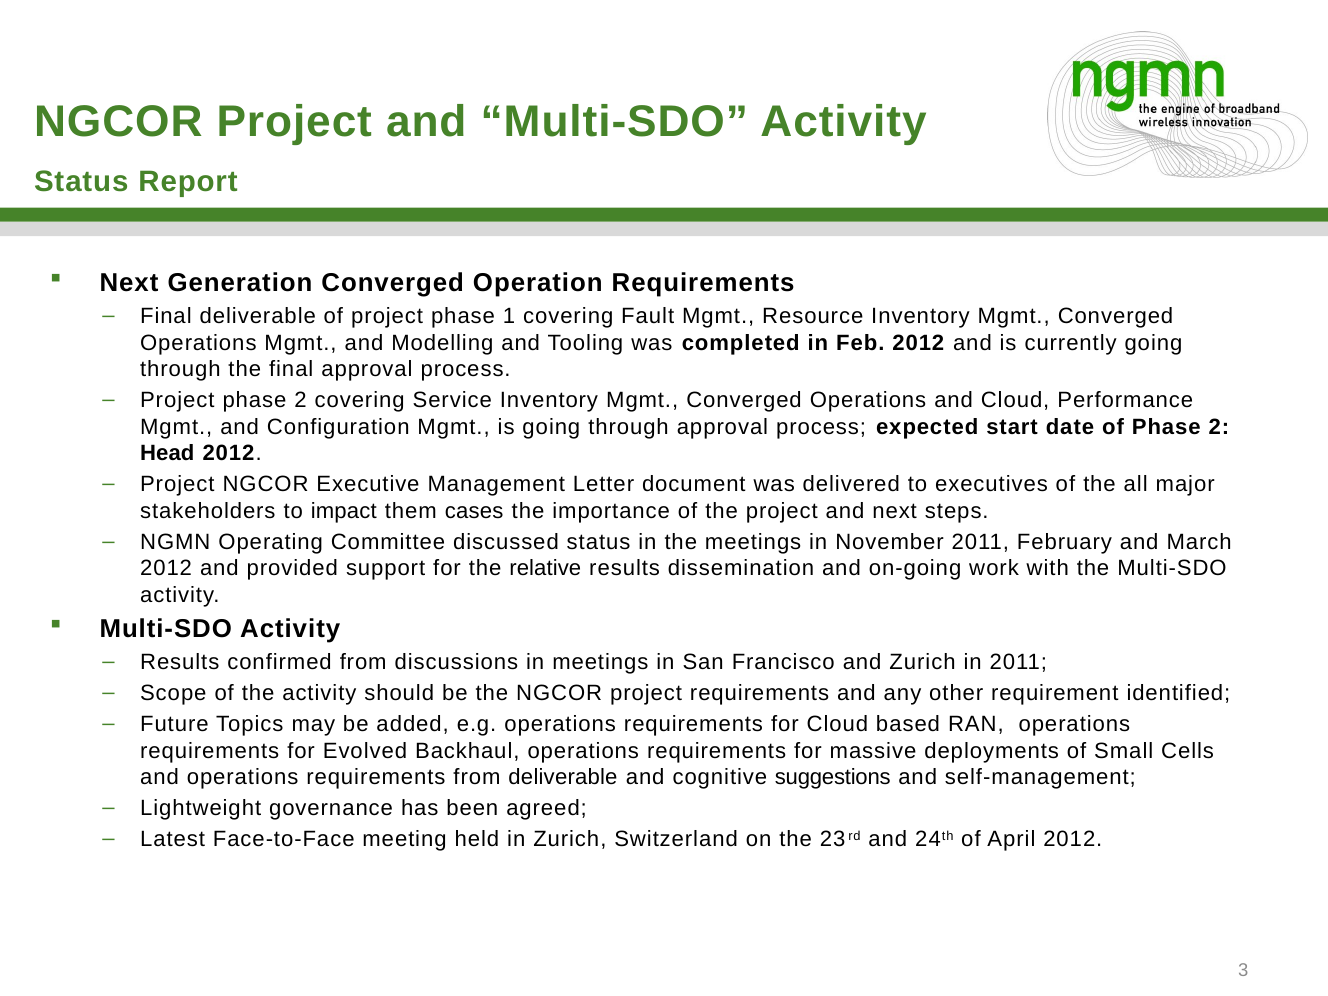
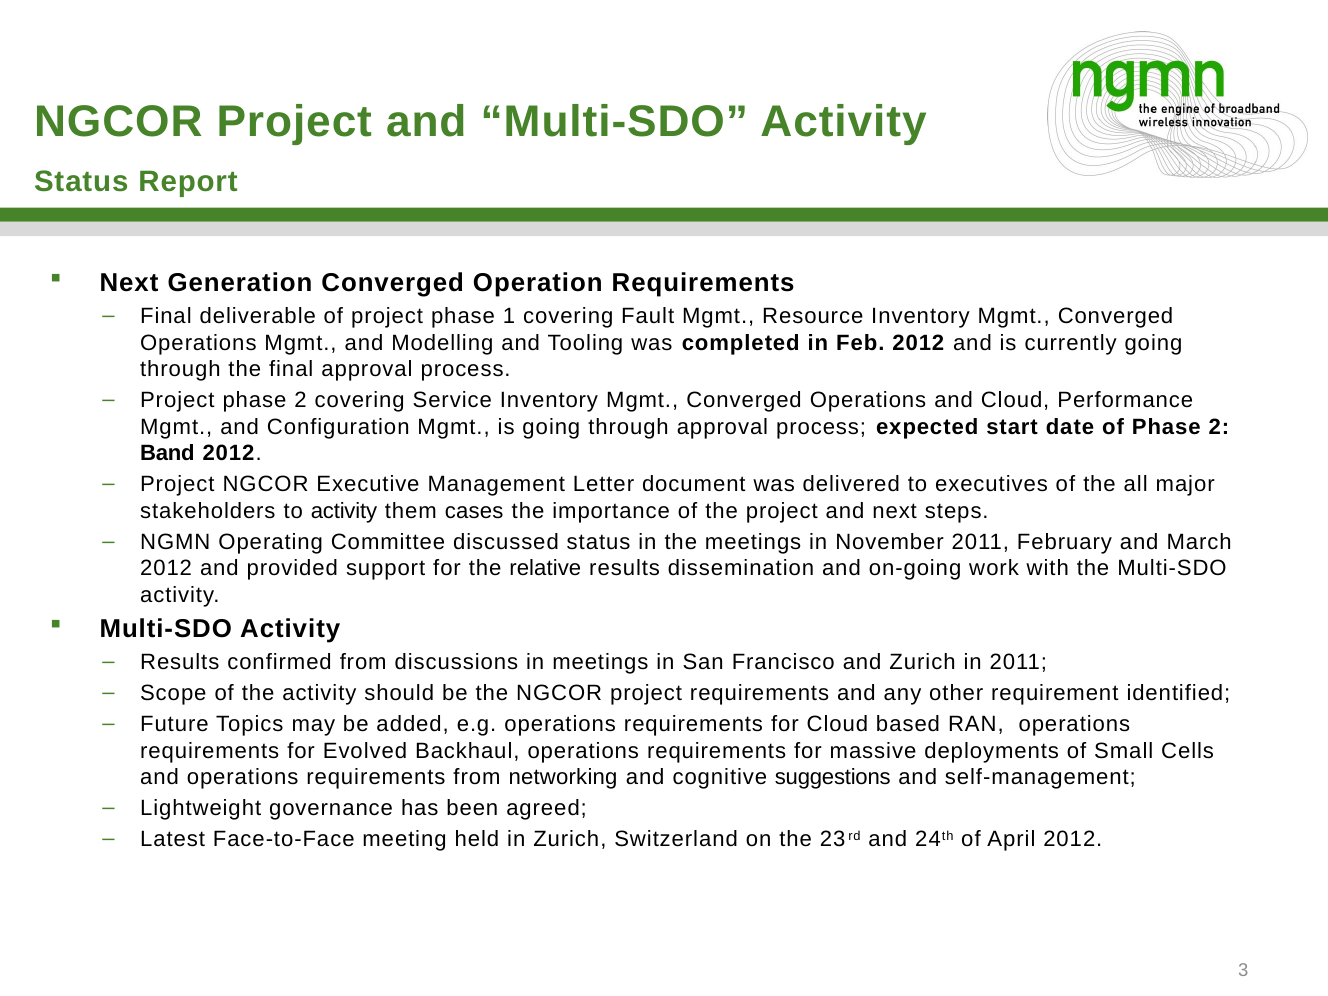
Head: Head -> Band
to impact: impact -> activity
from deliverable: deliverable -> networking
